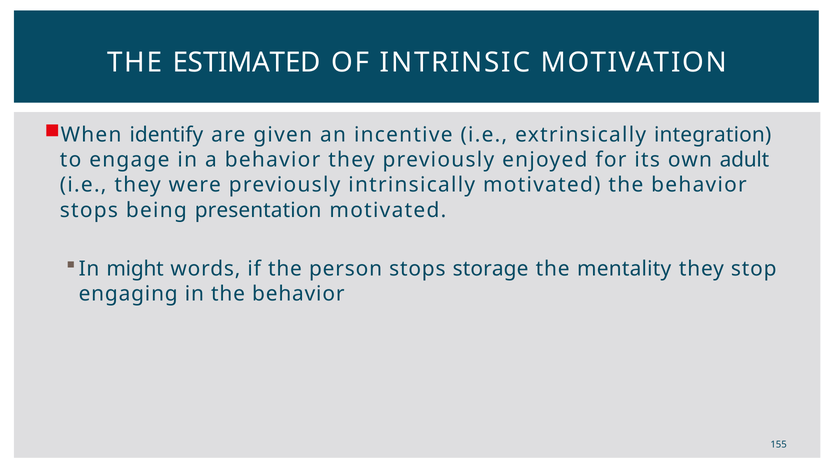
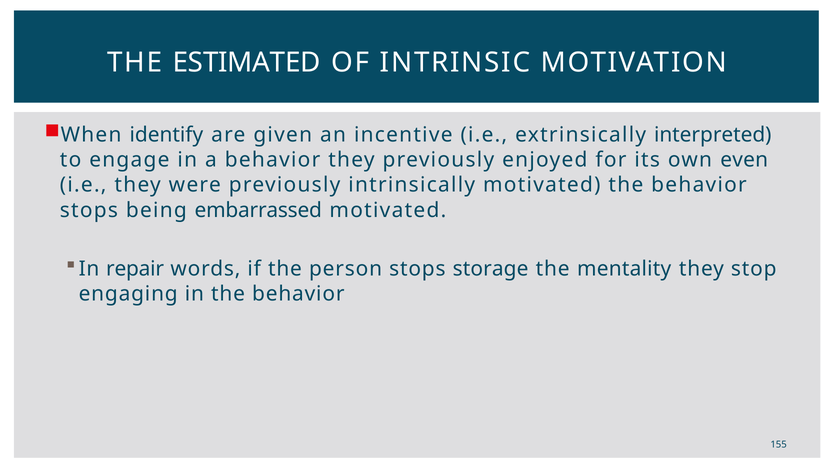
integration: integration -> interpreted
adult: adult -> even
presentation: presentation -> embarrassed
might: might -> repair
